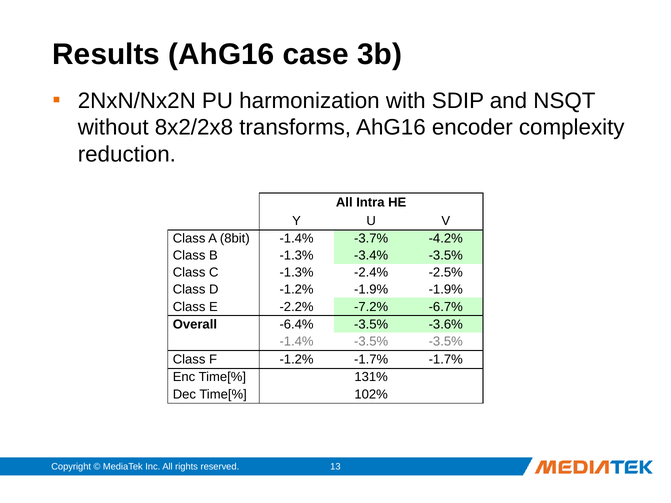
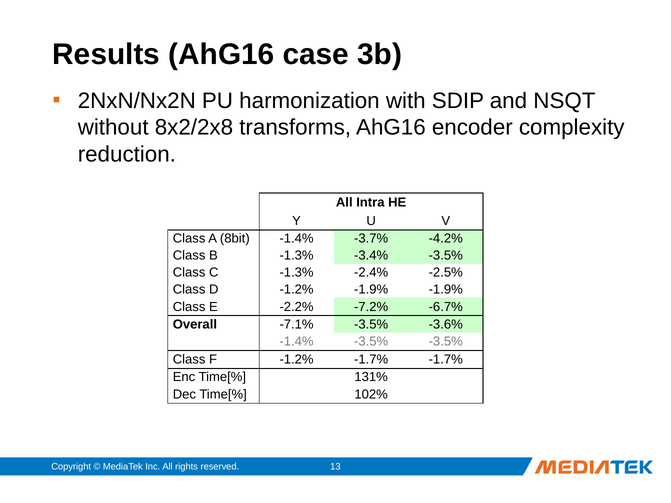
-6.4%: -6.4% -> -7.1%
